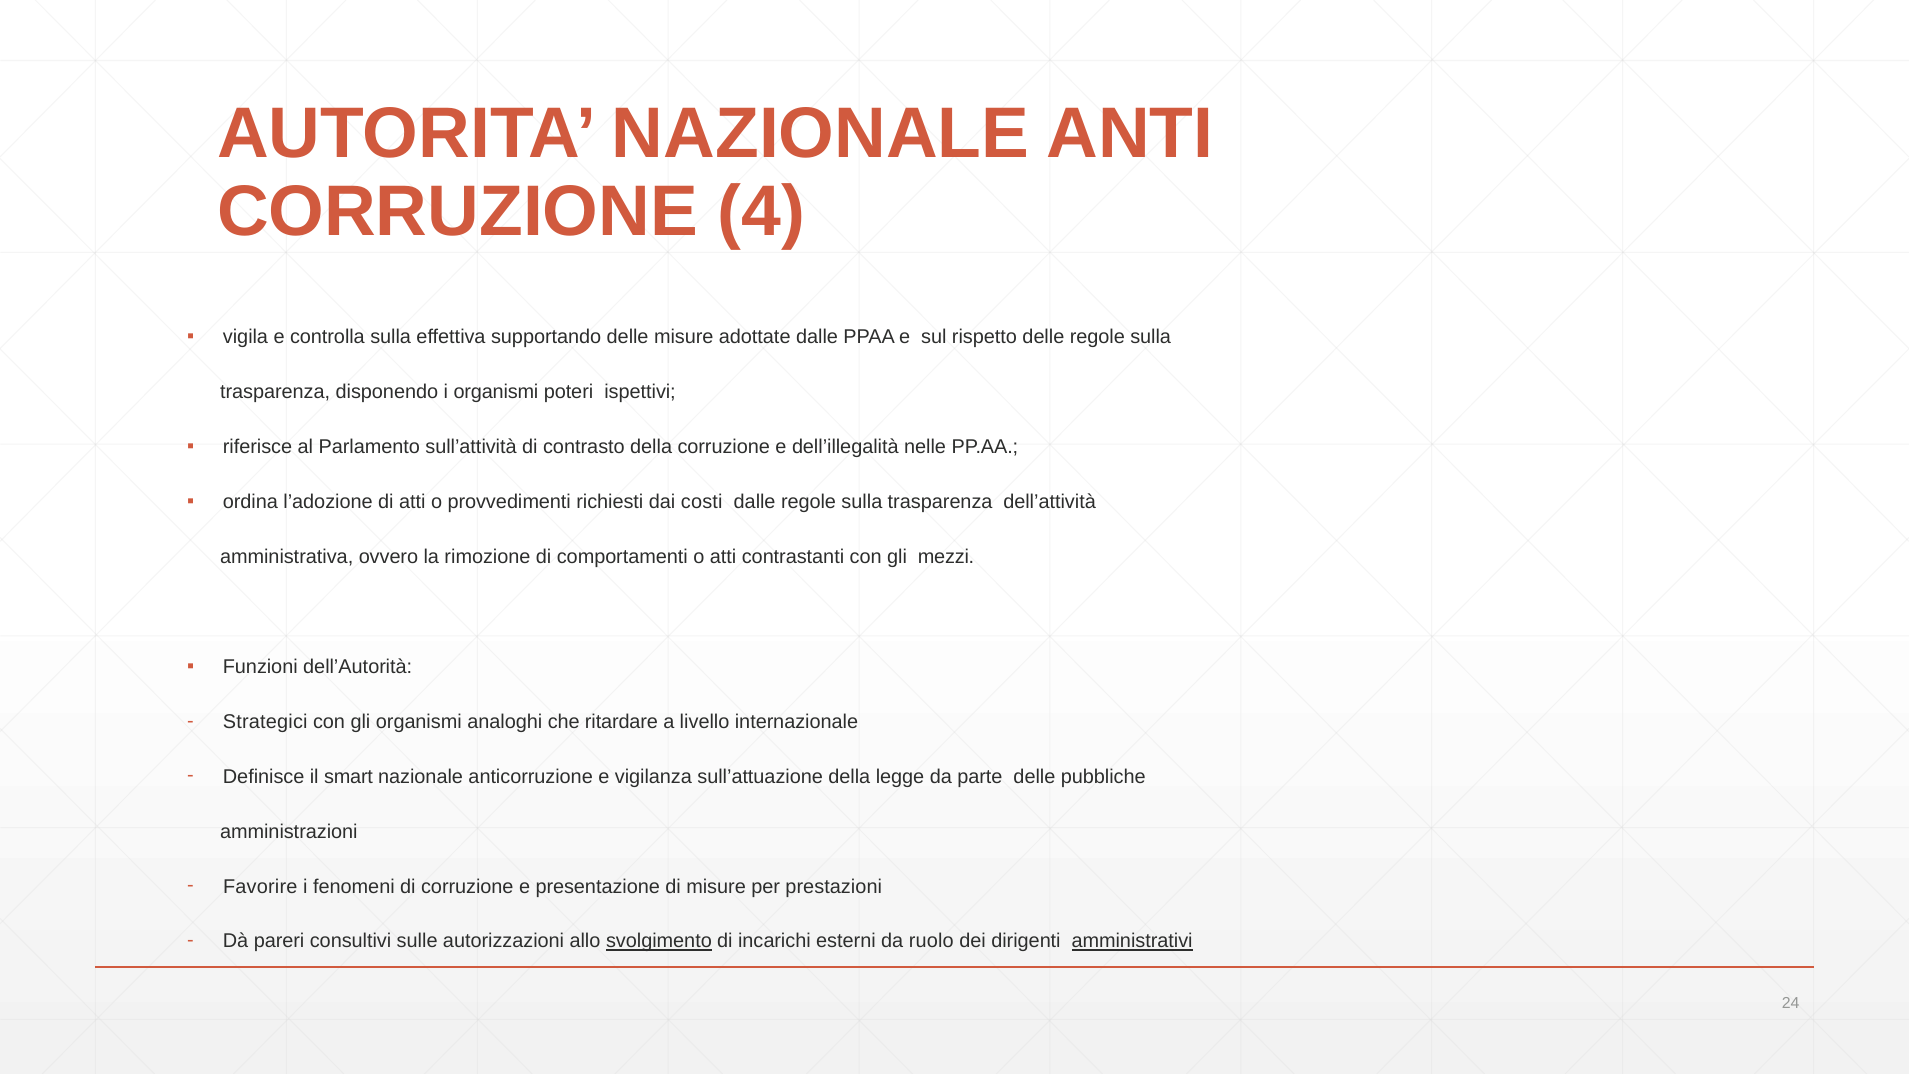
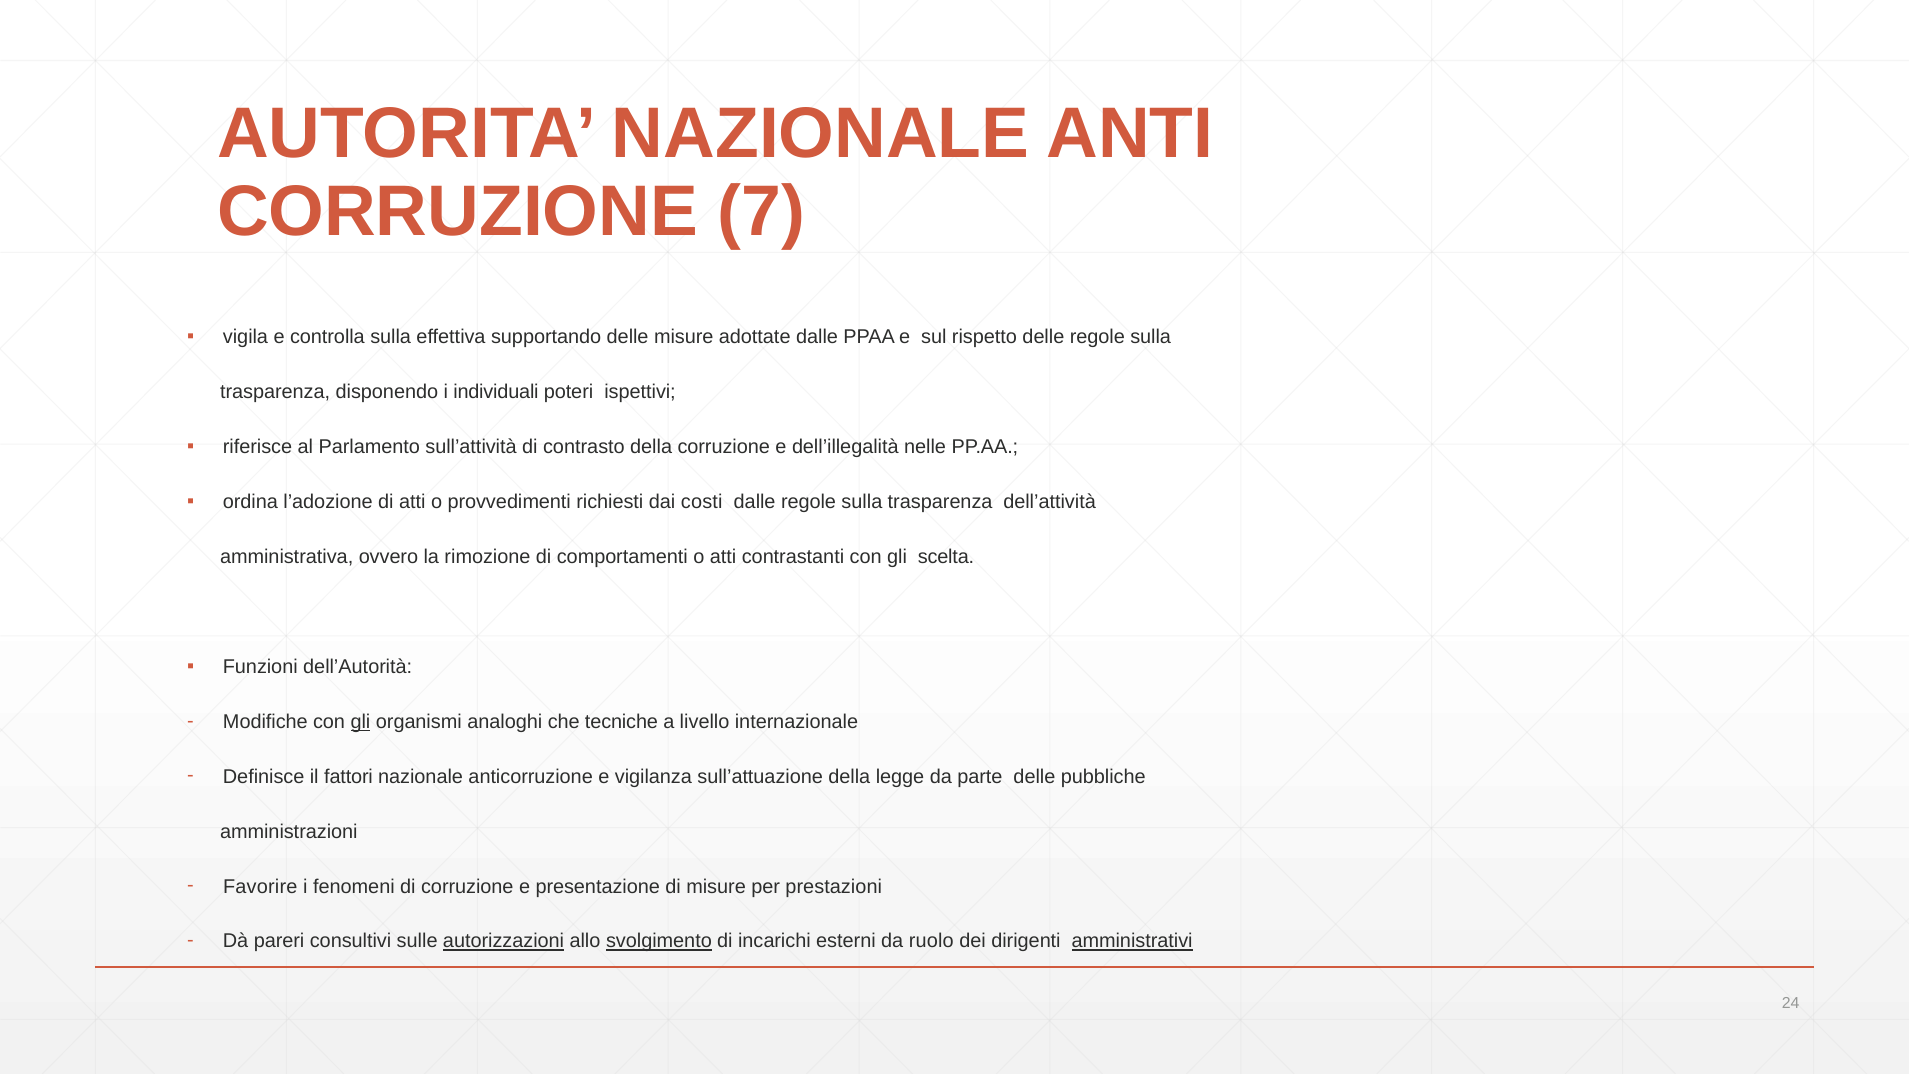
4: 4 -> 7
i organismi: organismi -> individuali
mezzi: mezzi -> scelta
Strategici: Strategici -> Modifiche
gli at (361, 722) underline: none -> present
ritardare: ritardare -> tecniche
smart: smart -> fattori
autorizzazioni underline: none -> present
